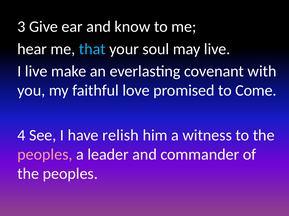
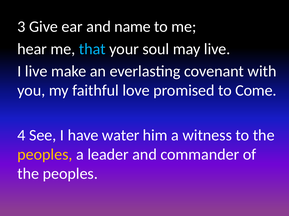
know: know -> name
relish: relish -> water
peoples at (45, 155) colour: pink -> yellow
